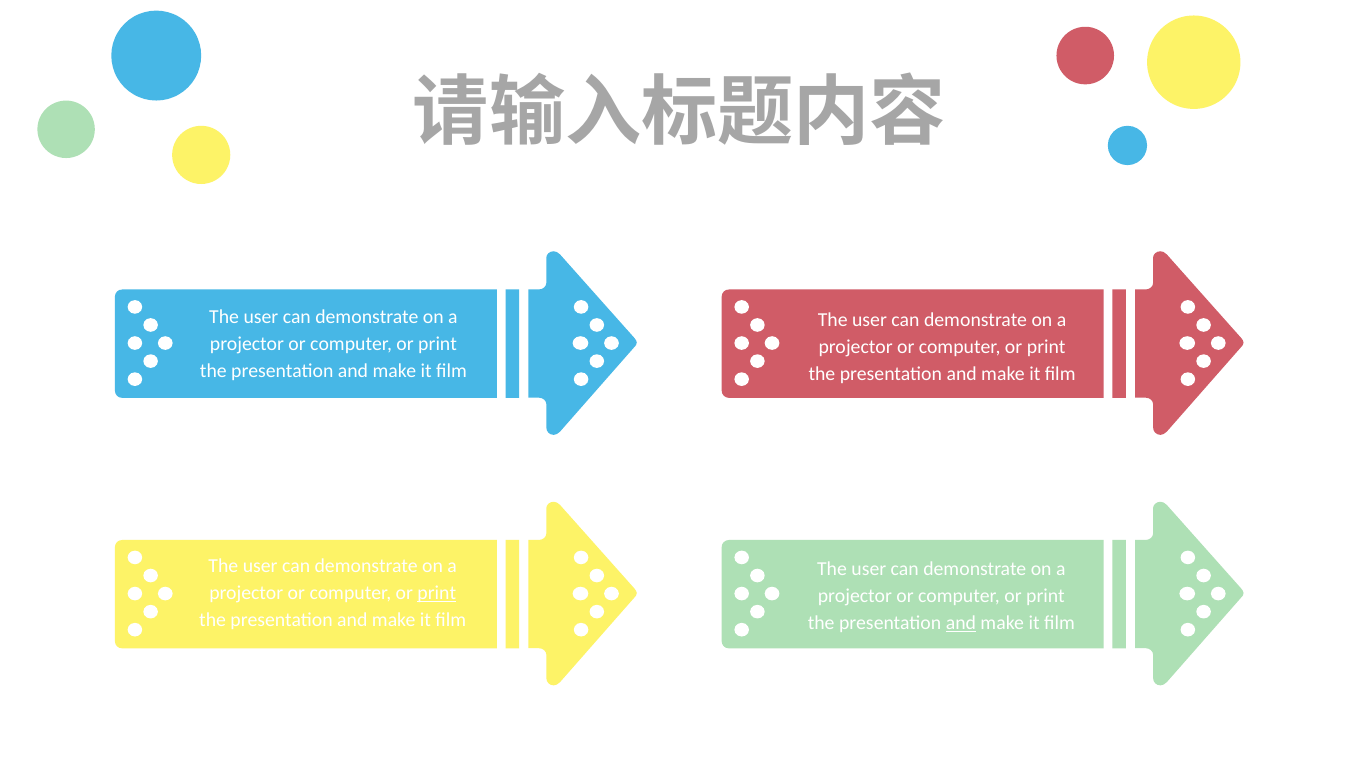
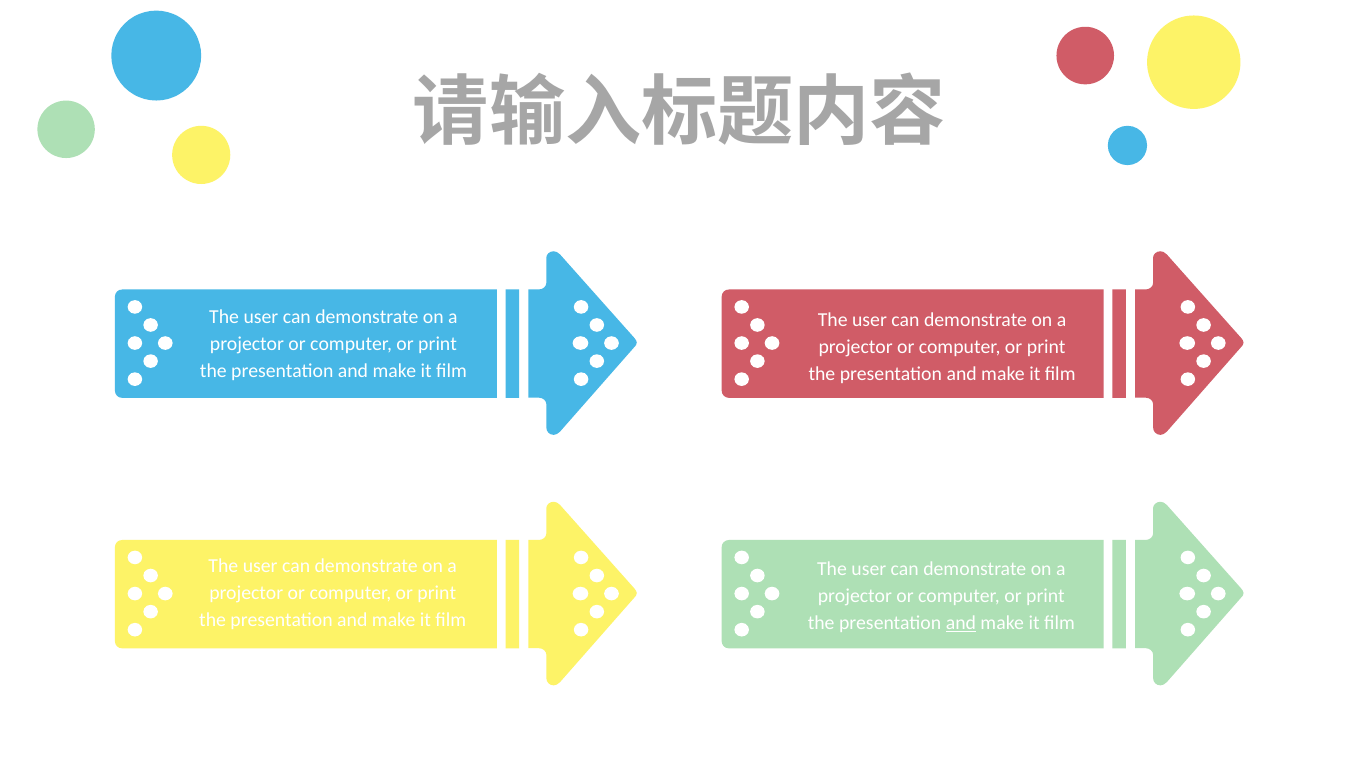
print at (437, 593) underline: present -> none
